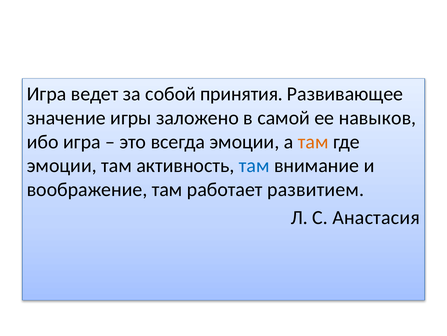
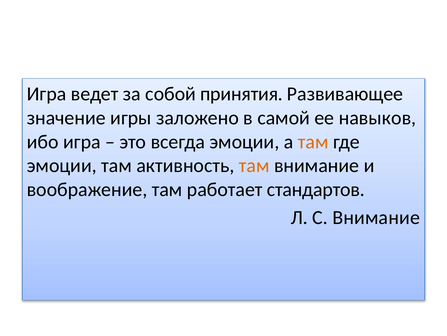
там at (254, 165) colour: blue -> orange
развитием: развитием -> стандартов
С Анастасия: Анастасия -> Внимание
